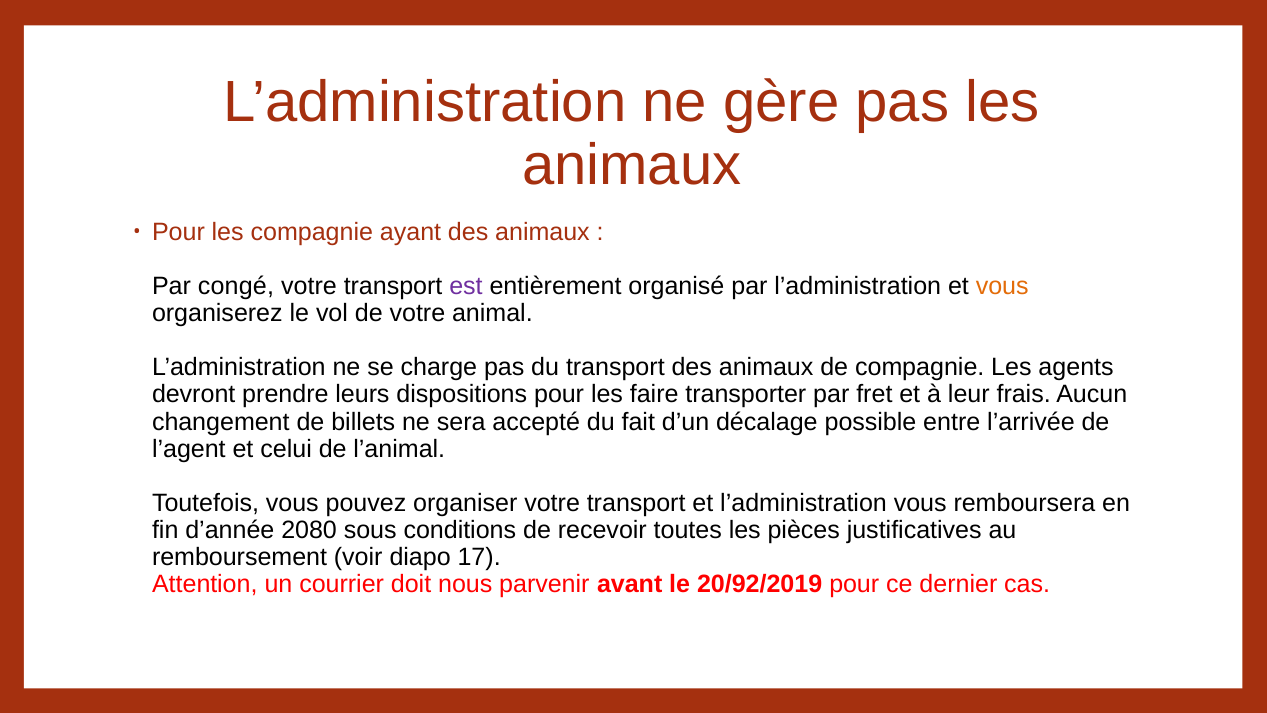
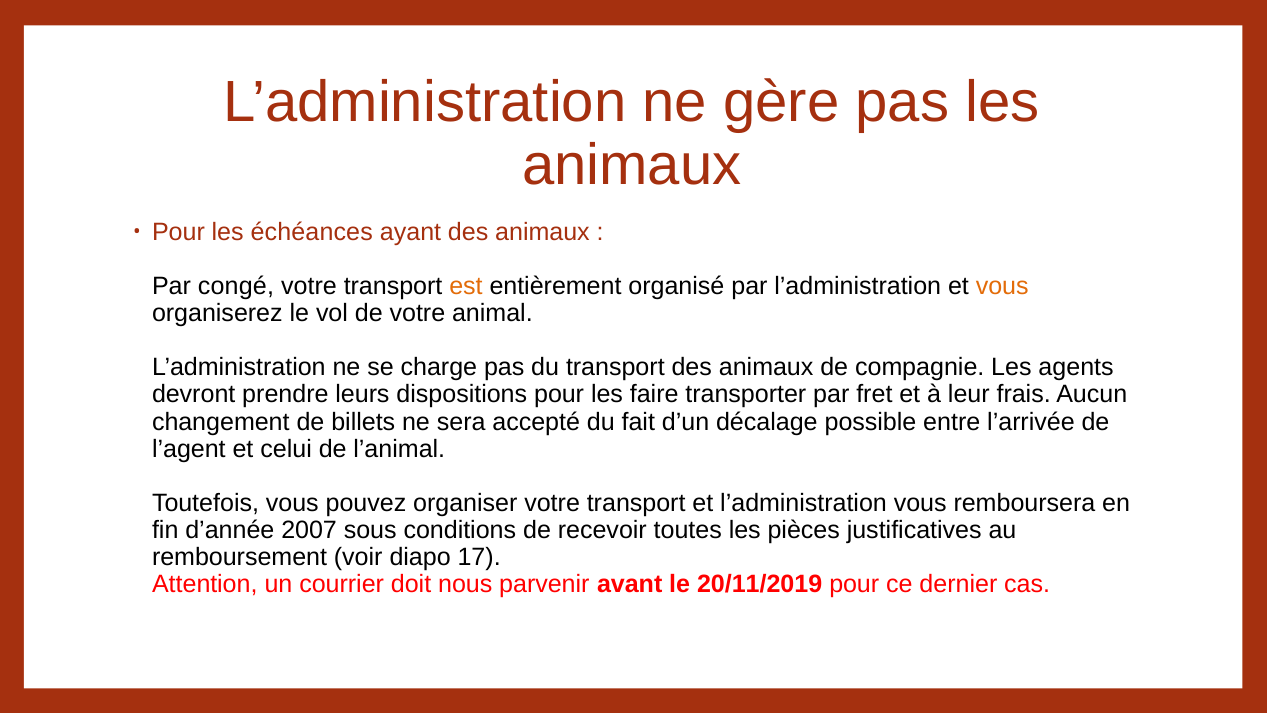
les compagnie: compagnie -> échéances
est colour: purple -> orange
2080: 2080 -> 2007
20/92/2019: 20/92/2019 -> 20/11/2019
